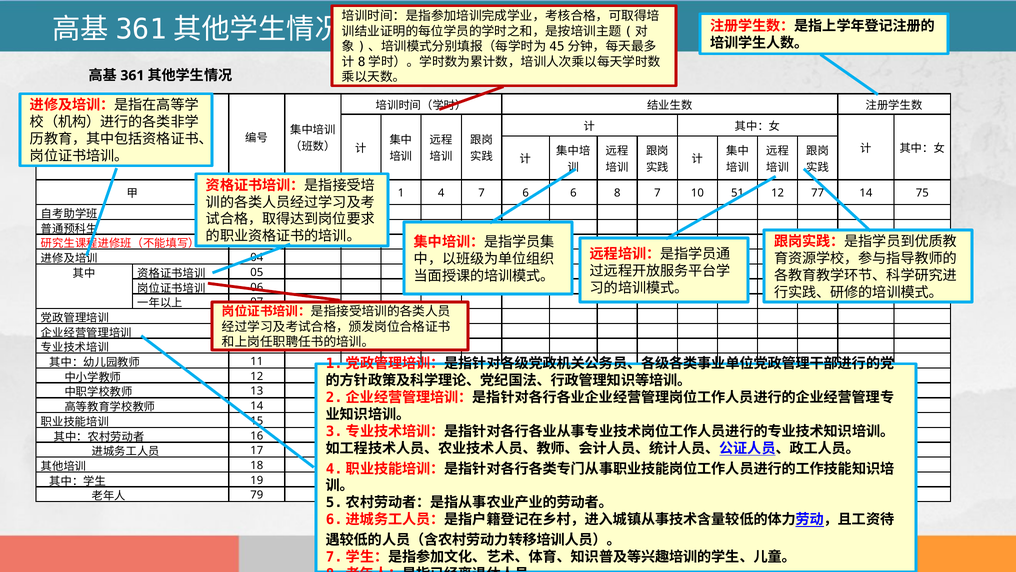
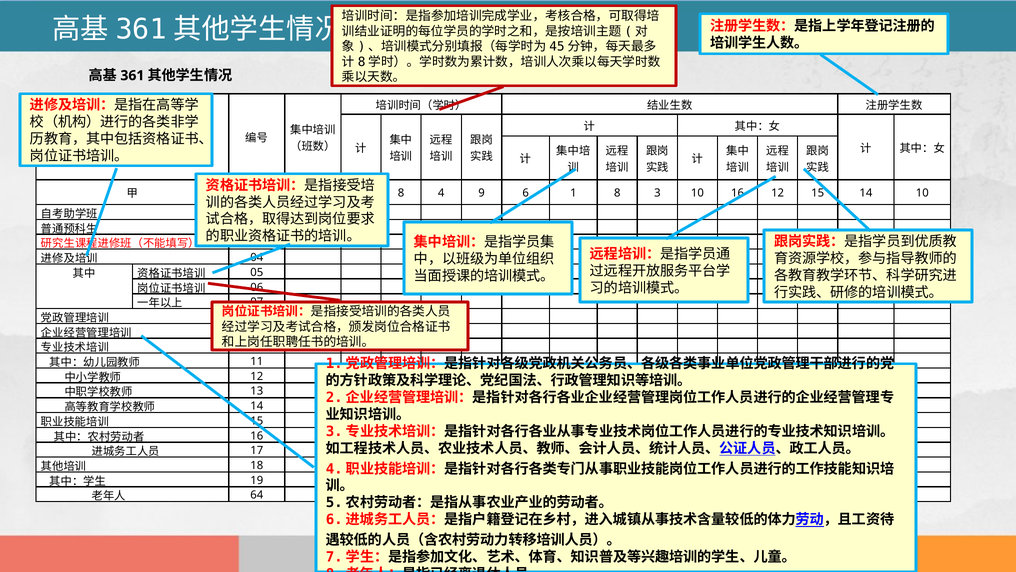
1 at (401, 193): 1 -> 8
4 7: 7 -> 9
6 6: 6 -> 1
8 7: 7 -> 3
10 51: 51 -> 16
12 77: 77 -> 15
14 75: 75 -> 10
79: 79 -> 64
